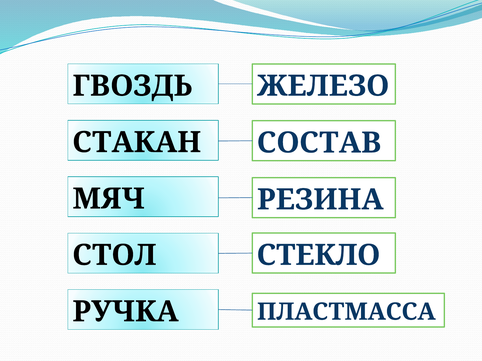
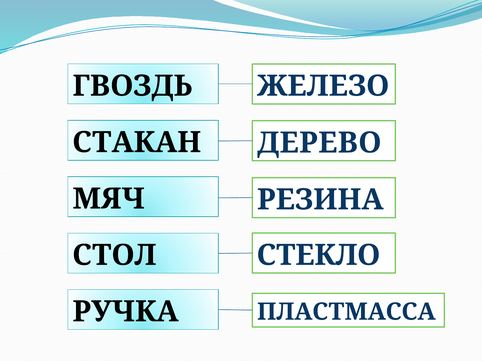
СОСТАВ: СОСТАВ -> ДЕРЕВО
